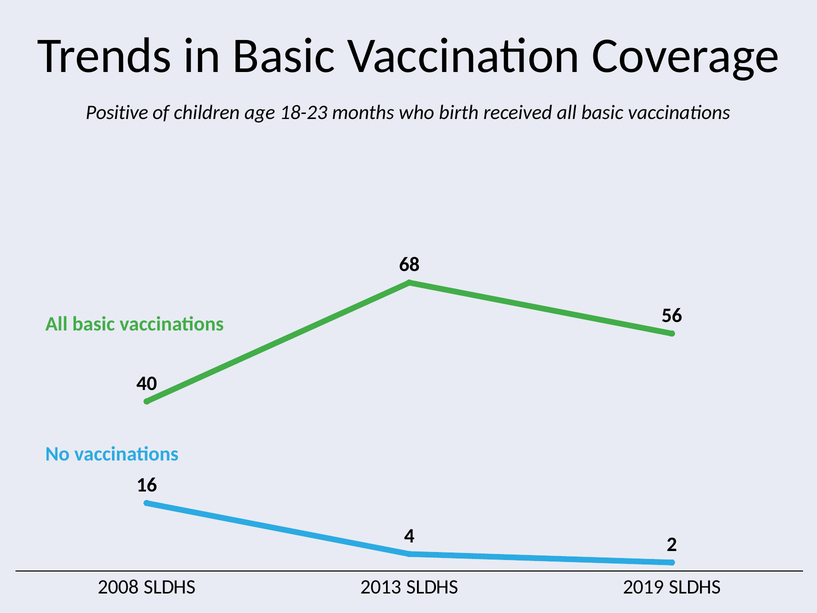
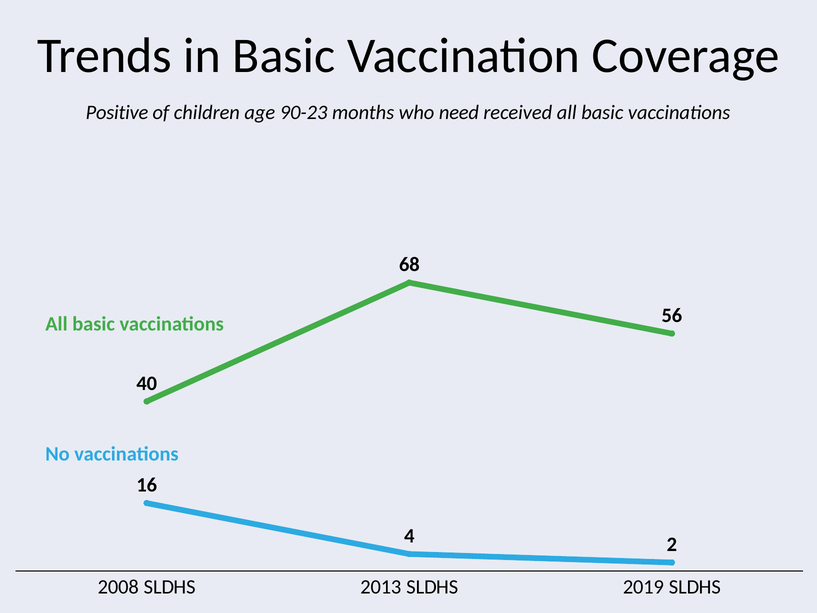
18-23: 18-23 -> 90-23
birth: birth -> need
